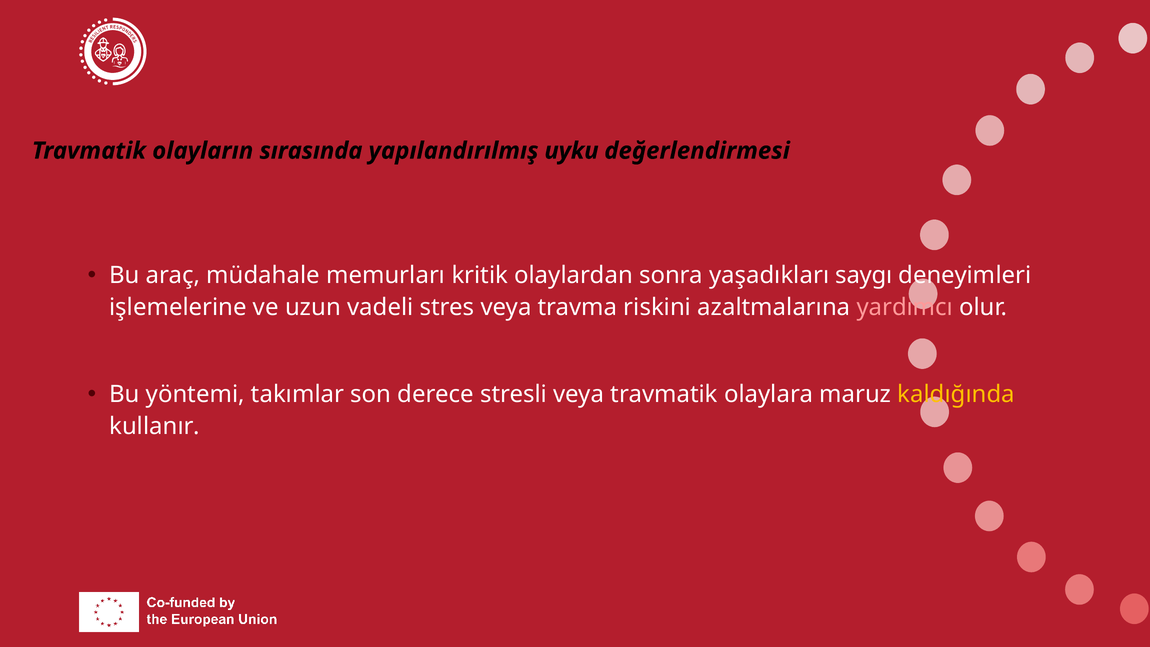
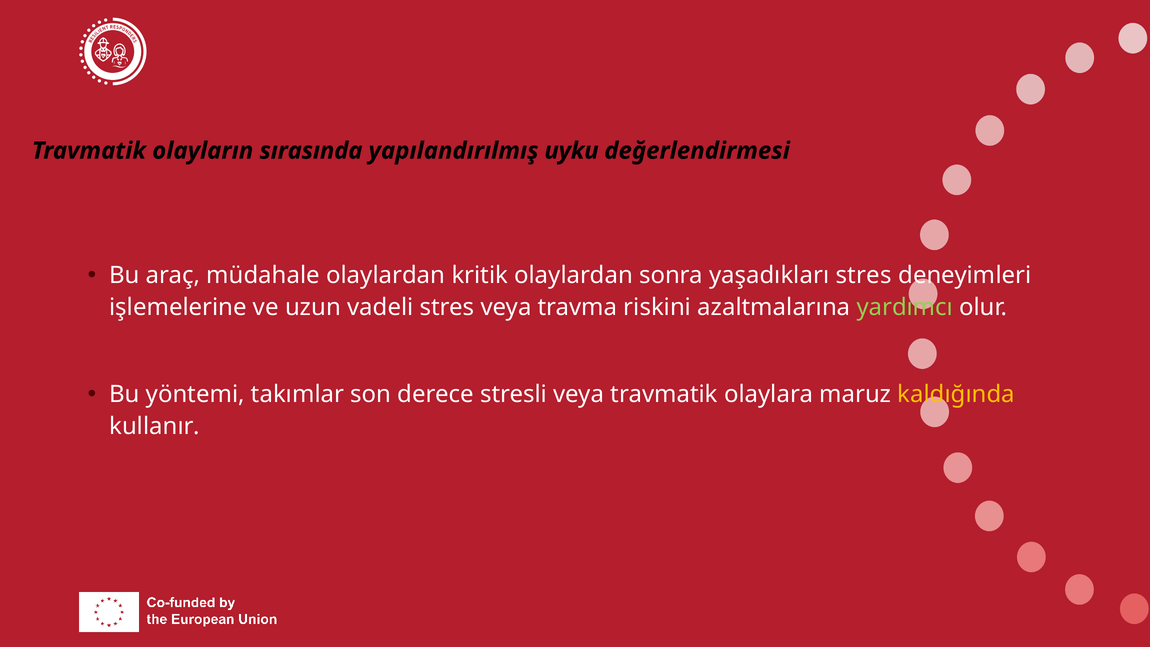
müdahale memurları: memurları -> olaylardan
yaşadıkları saygı: saygı -> stres
yardımcı colour: pink -> light green
